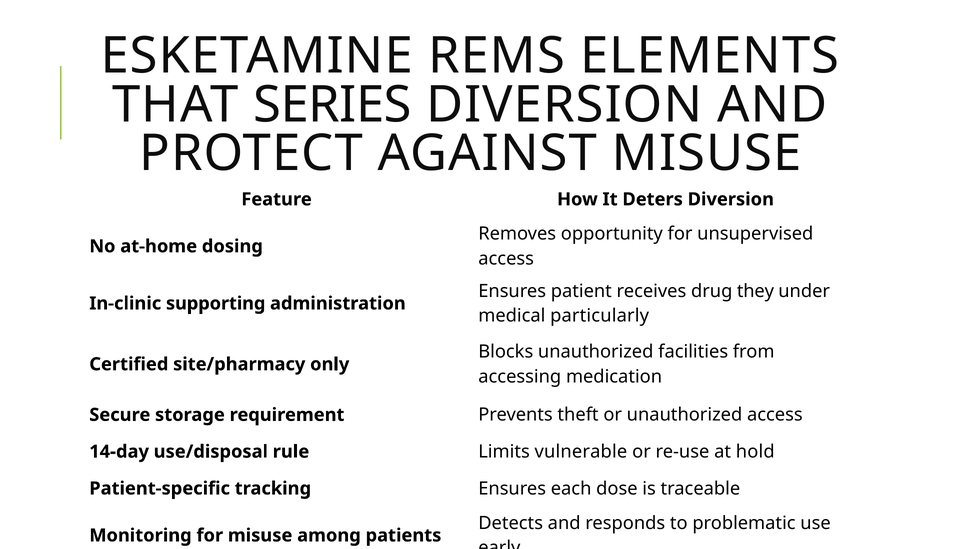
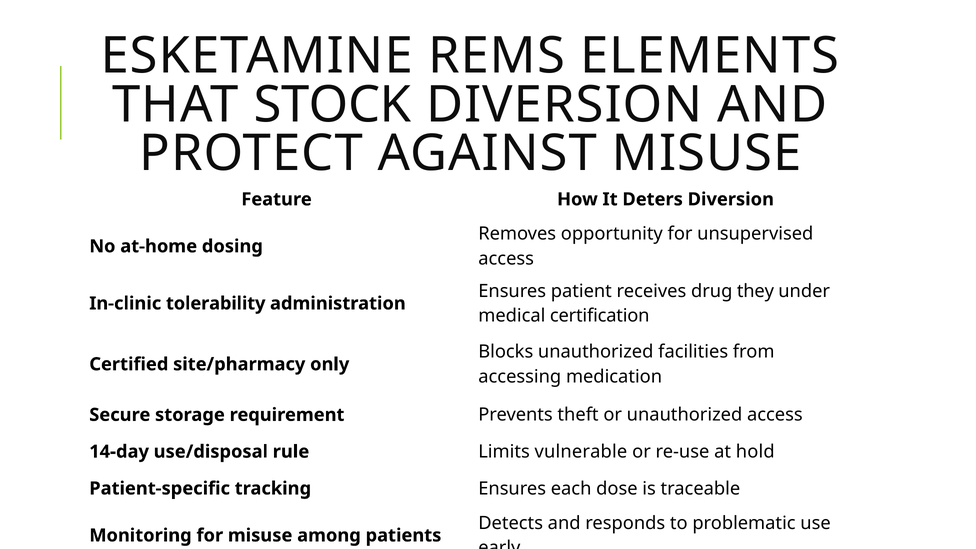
SERIES: SERIES -> STOCK
supporting: supporting -> tolerability
particularly: particularly -> certification
